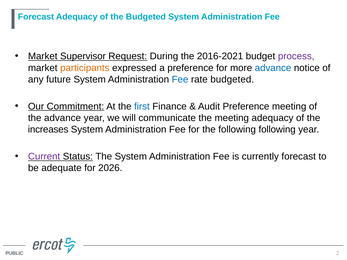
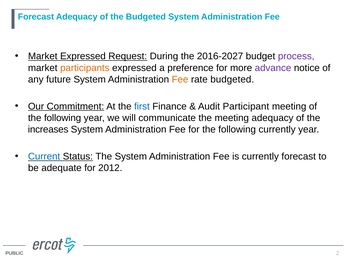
Market Supervisor: Supervisor -> Expressed
2016-2021: 2016-2021 -> 2016-2027
advance at (273, 68) colour: blue -> purple
Fee at (180, 79) colour: blue -> orange
Audit Preference: Preference -> Participant
advance at (63, 118): advance -> following
following following: following -> currently
Current colour: purple -> blue
2026: 2026 -> 2012
